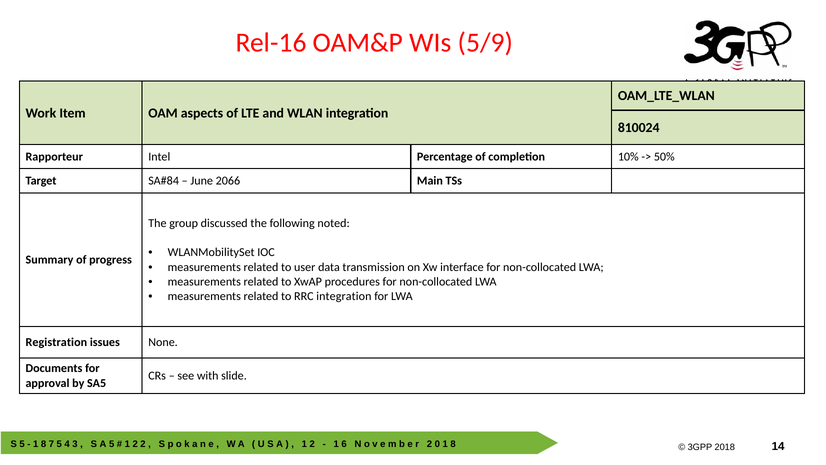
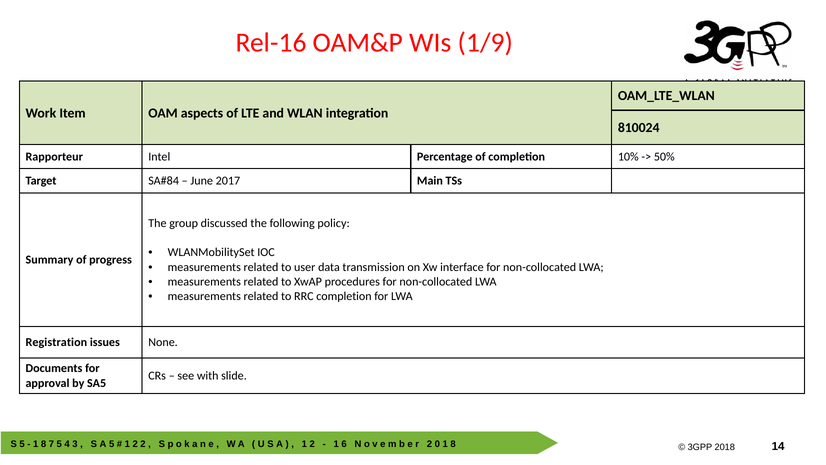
5/9: 5/9 -> 1/9
2066: 2066 -> 2017
noted: noted -> policy
RRC integration: integration -> completion
